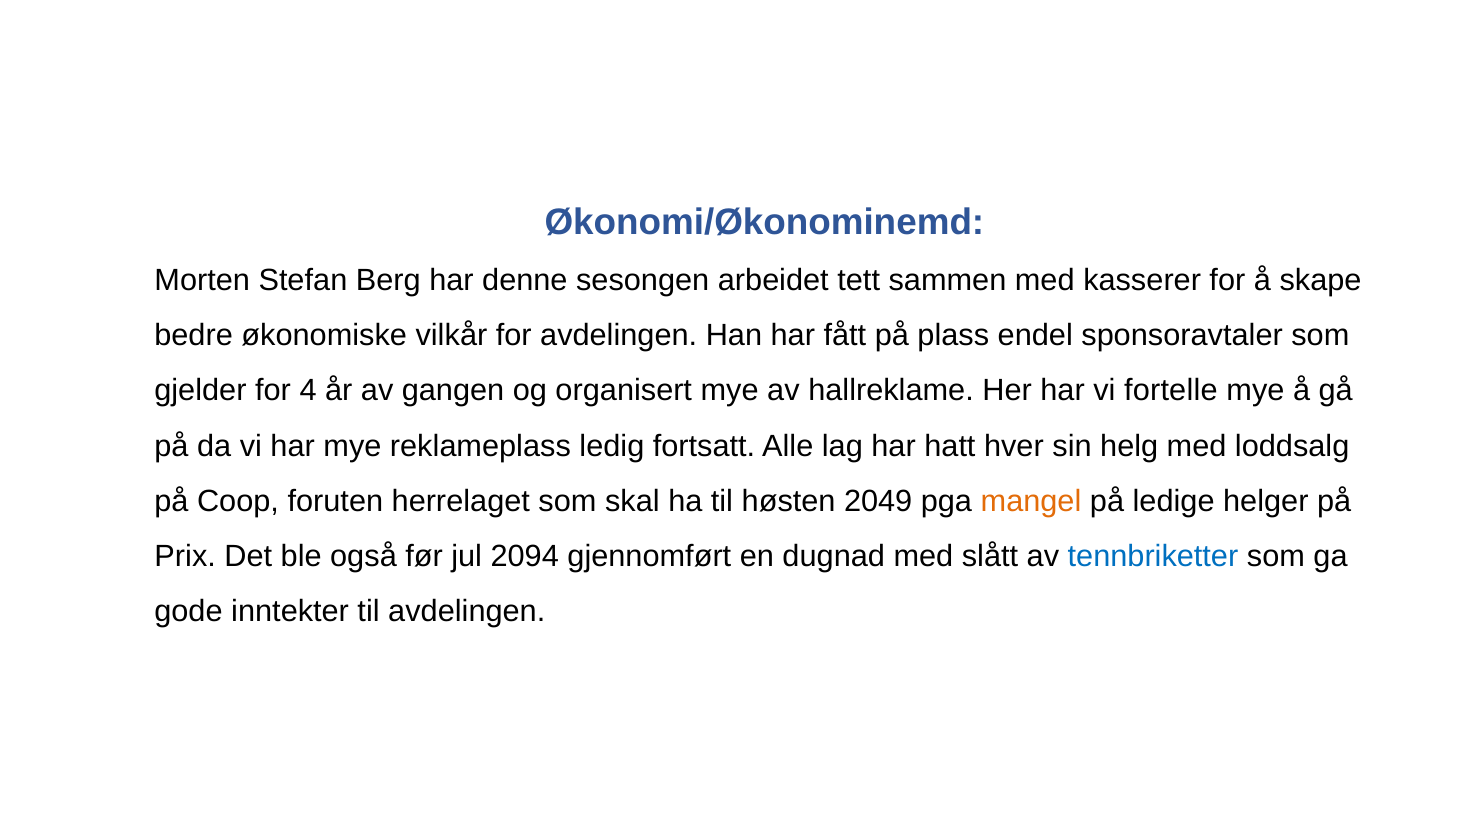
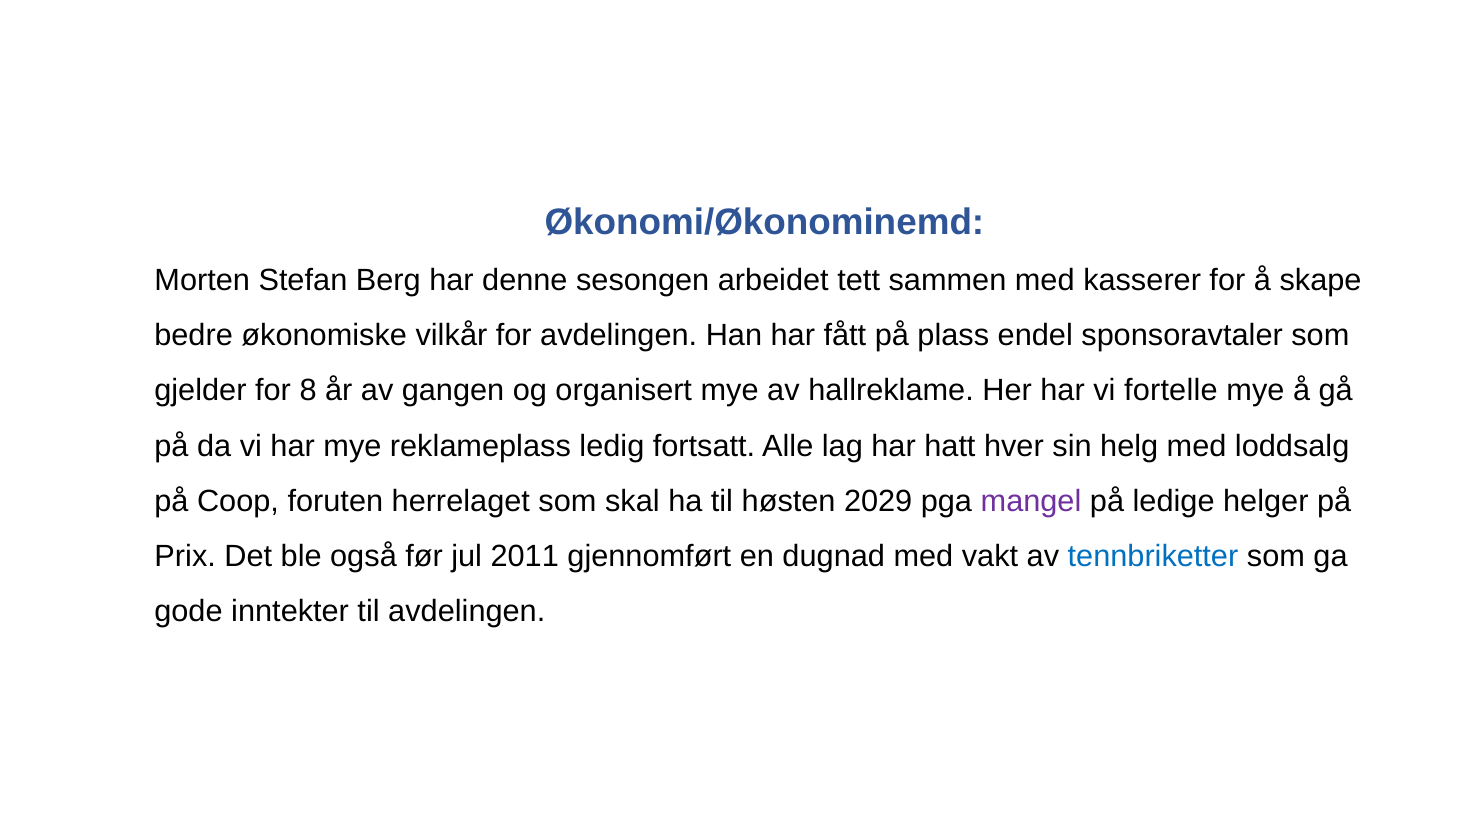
4: 4 -> 8
2049: 2049 -> 2029
mangel colour: orange -> purple
2094: 2094 -> 2011
slått: slått -> vakt
